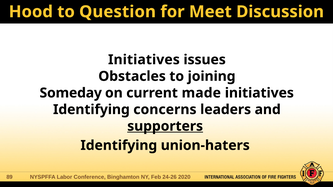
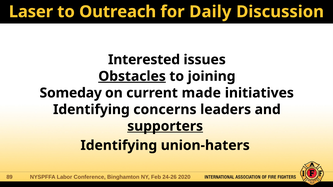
Hood: Hood -> Laser
Question: Question -> Outreach
Meet: Meet -> Daily
Initiatives at (144, 60): Initiatives -> Interested
Obstacles underline: none -> present
